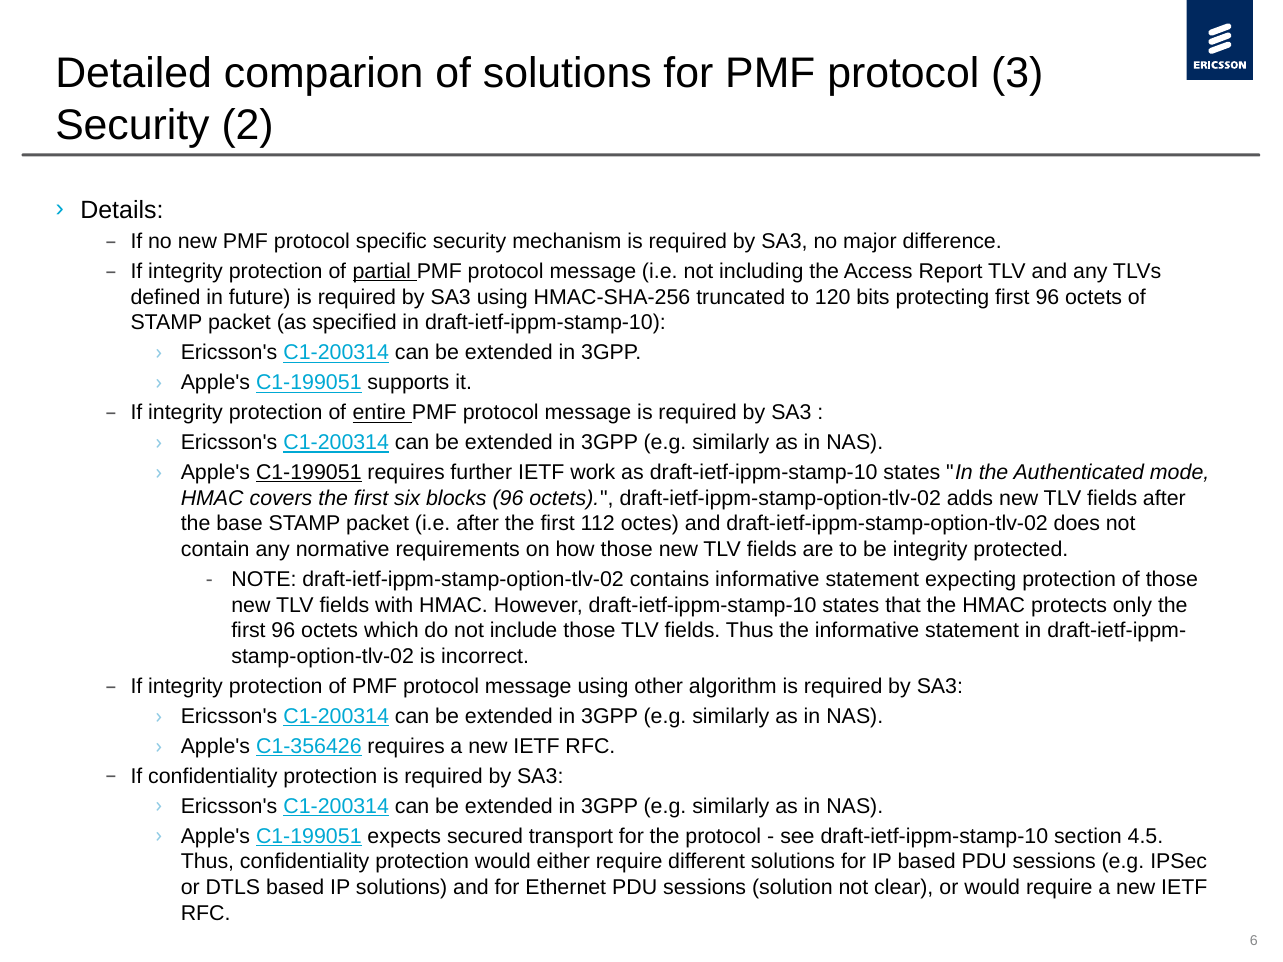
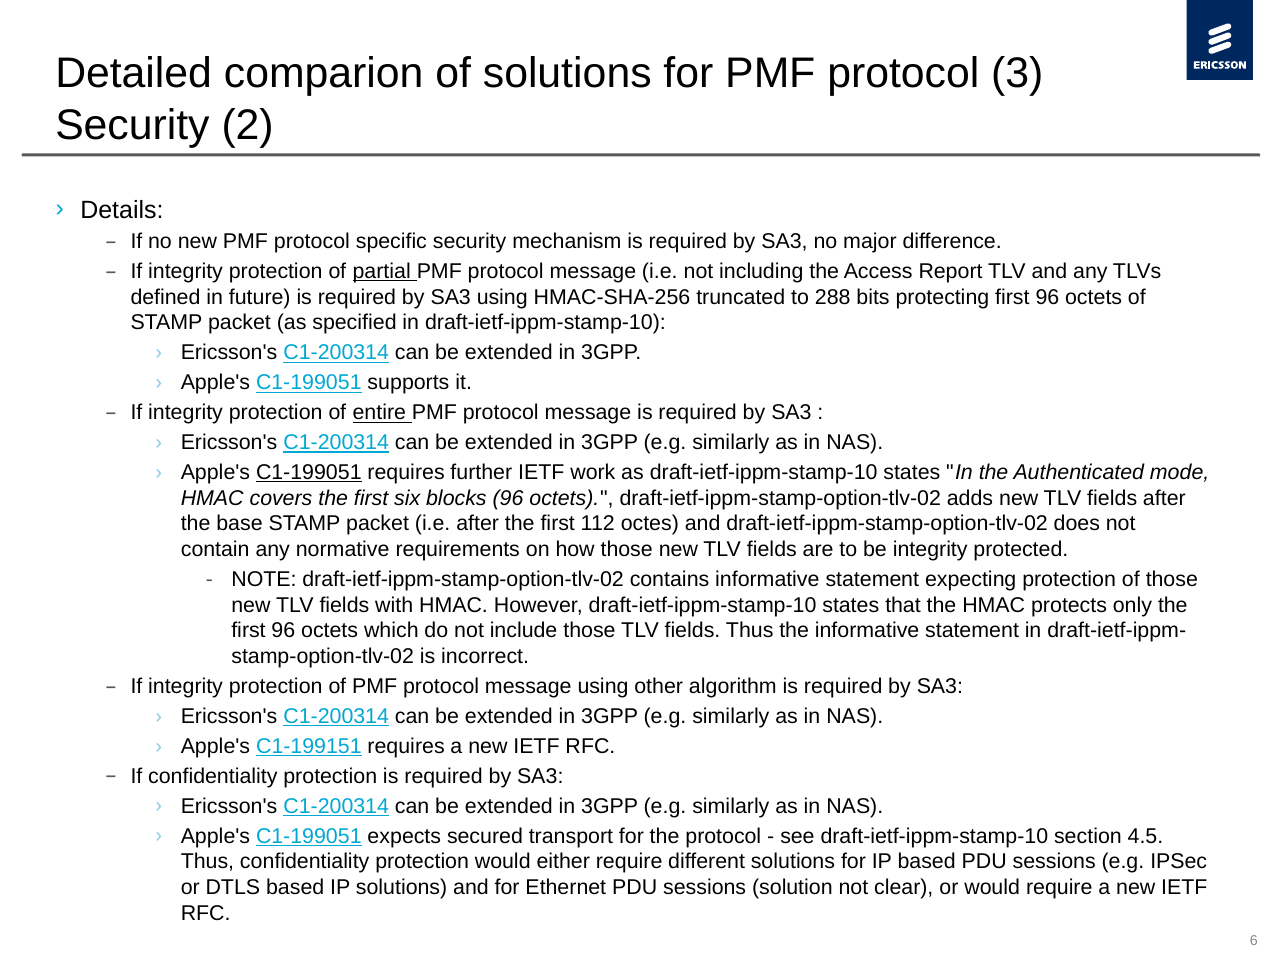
120: 120 -> 288
C1-356426: C1-356426 -> C1-199151
